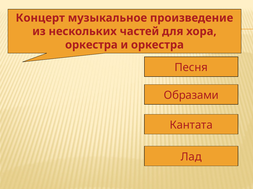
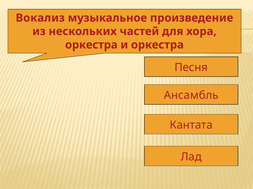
Концерт: Концерт -> Вокализ
Образами: Образами -> Ансамбль
